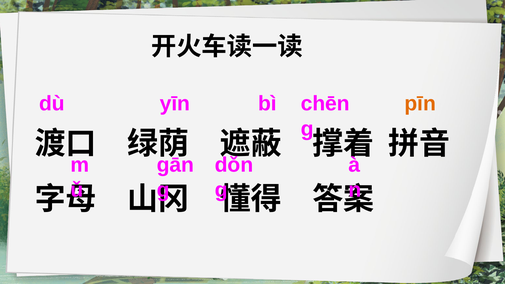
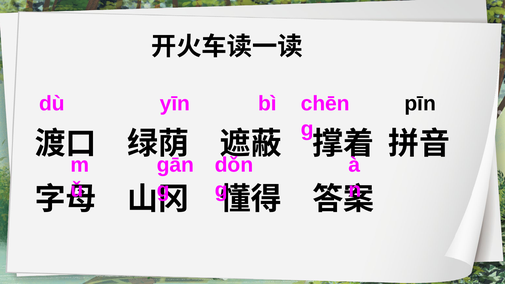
pīn colour: orange -> black
